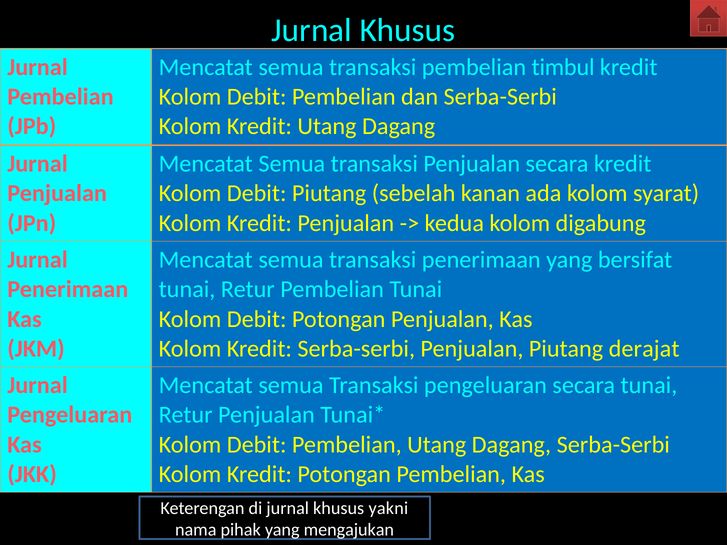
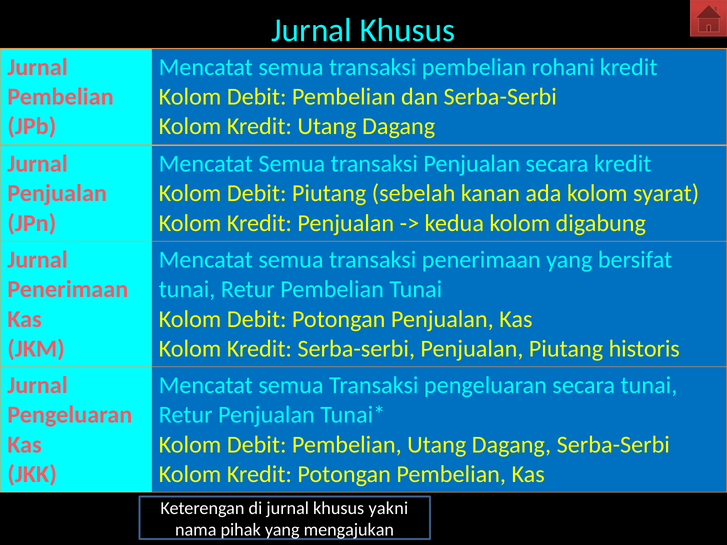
timbul: timbul -> rohani
derajat: derajat -> historis
